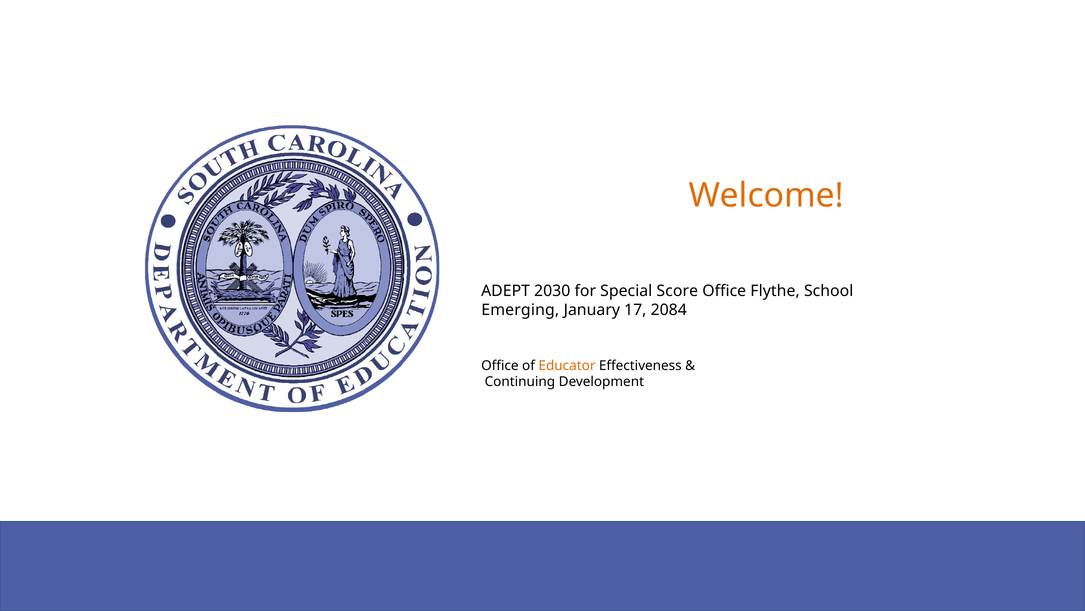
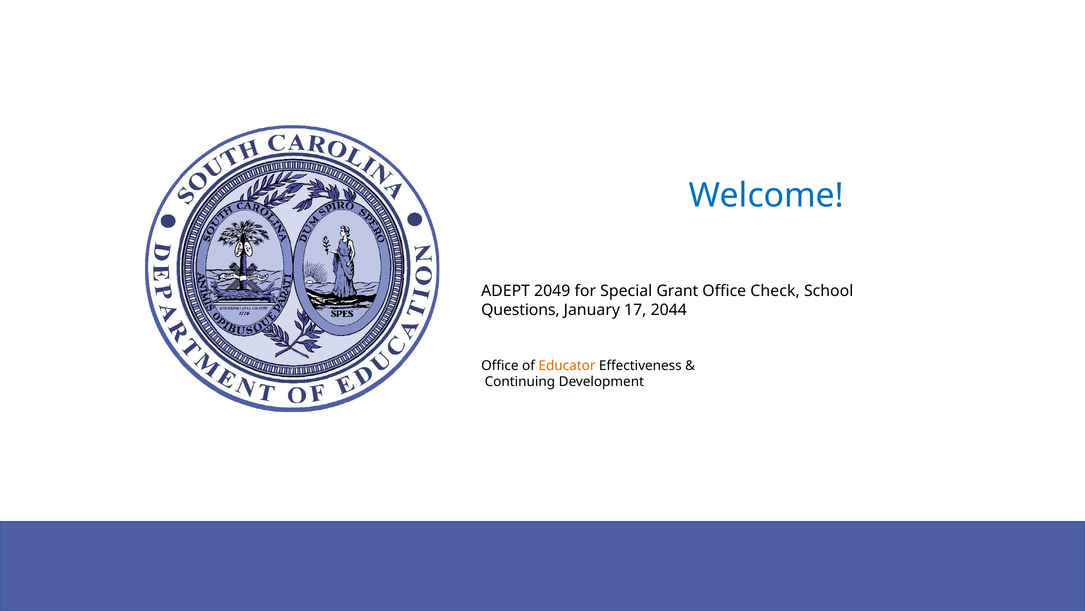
Welcome colour: orange -> blue
2030: 2030 -> 2049
Score: Score -> Grant
Flythe: Flythe -> Check
Emerging: Emerging -> Questions
2084: 2084 -> 2044
